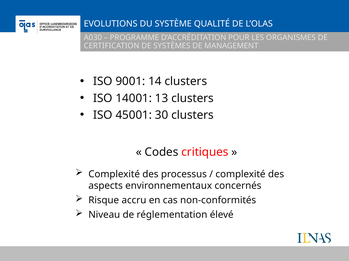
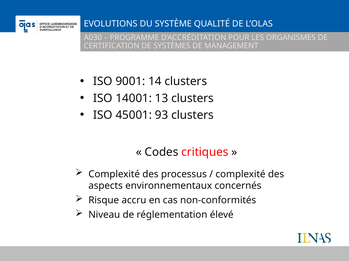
30: 30 -> 93
